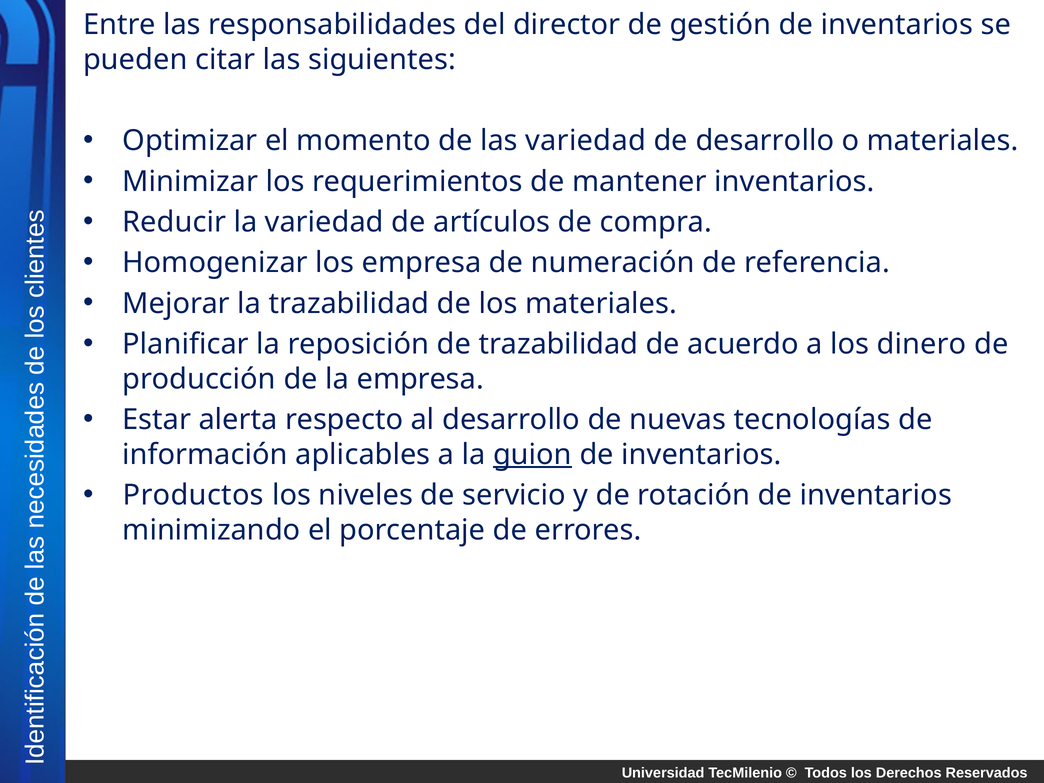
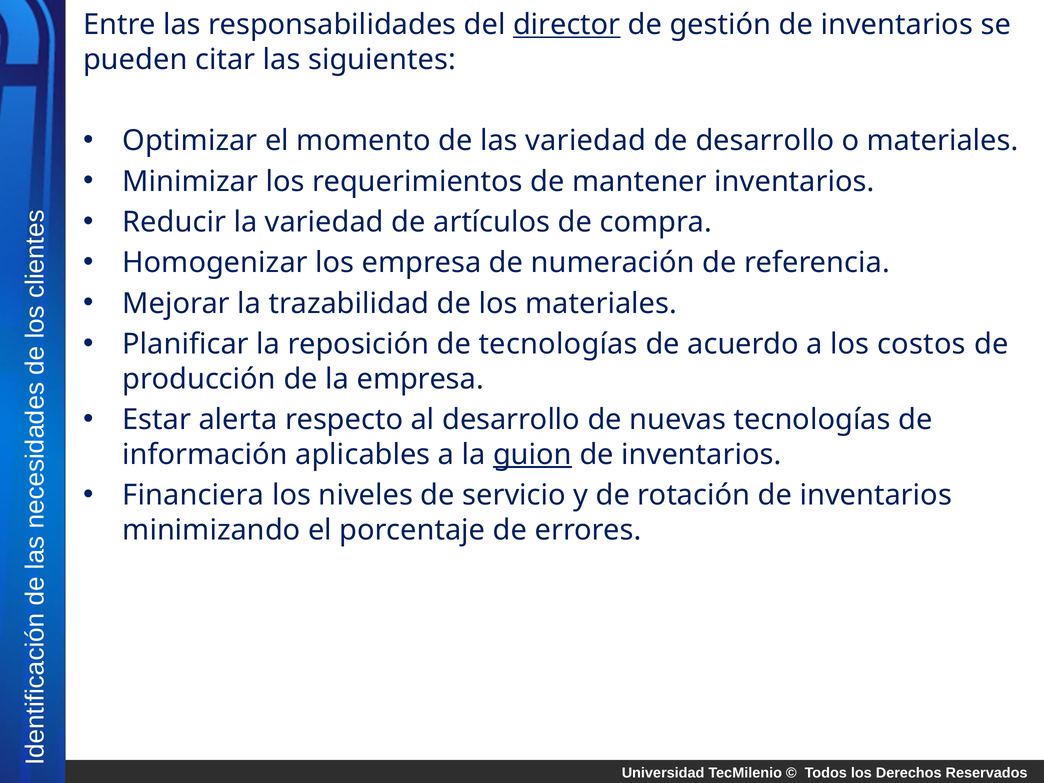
director underline: none -> present
de trazabilidad: trazabilidad -> tecnologías
dinero: dinero -> costos
Productos: Productos -> Financiera
